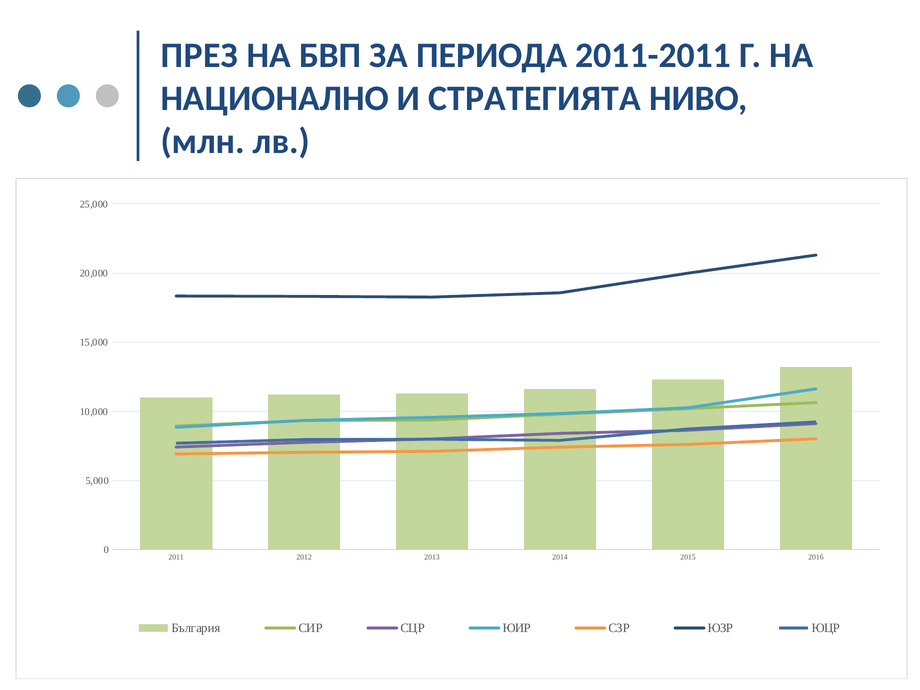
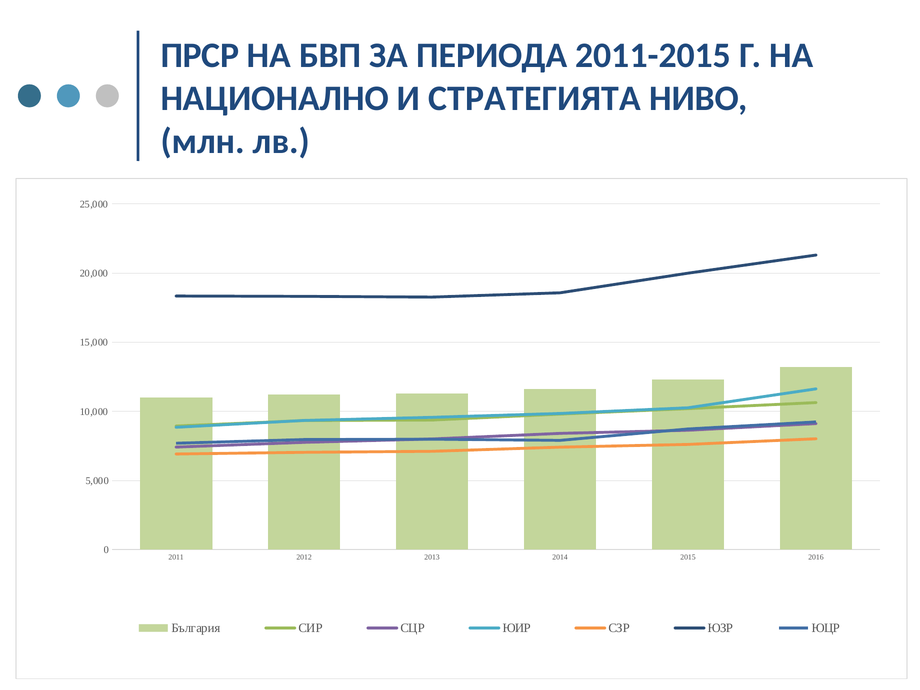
ПРЕЗ: ПРЕЗ -> ПРСР
2011-2011: 2011-2011 -> 2011-2015
